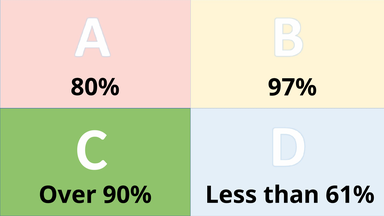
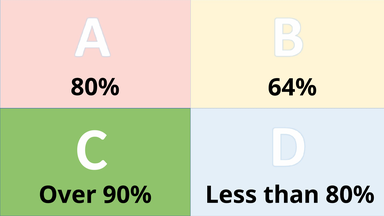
97%: 97% -> 64%
than 61%: 61% -> 80%
